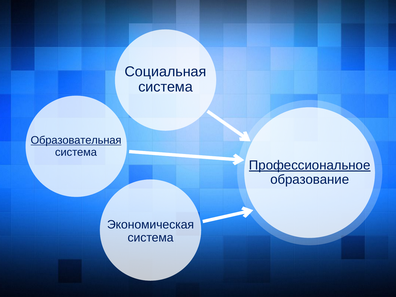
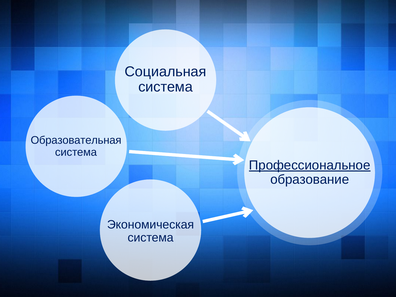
Образовательная underline: present -> none
